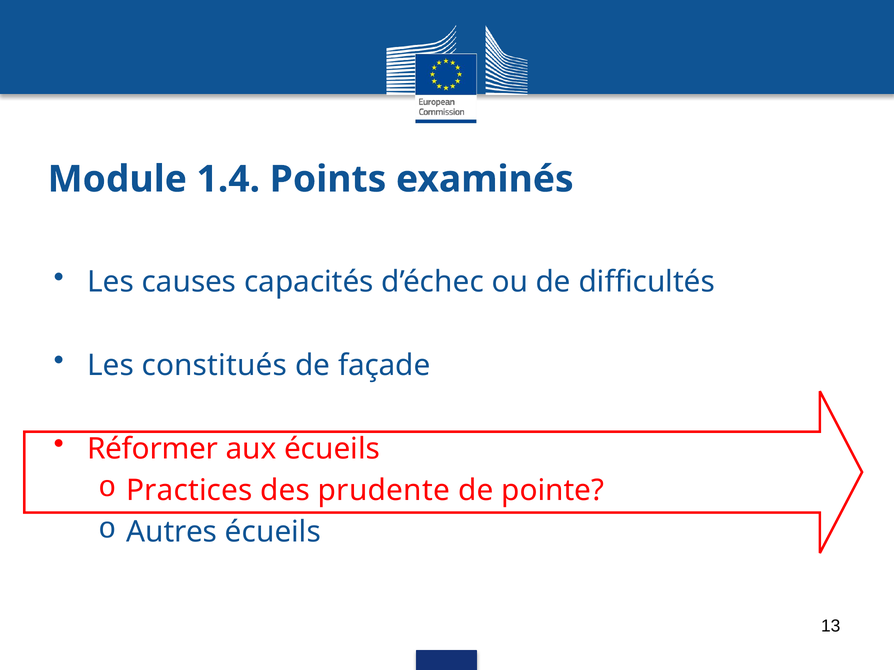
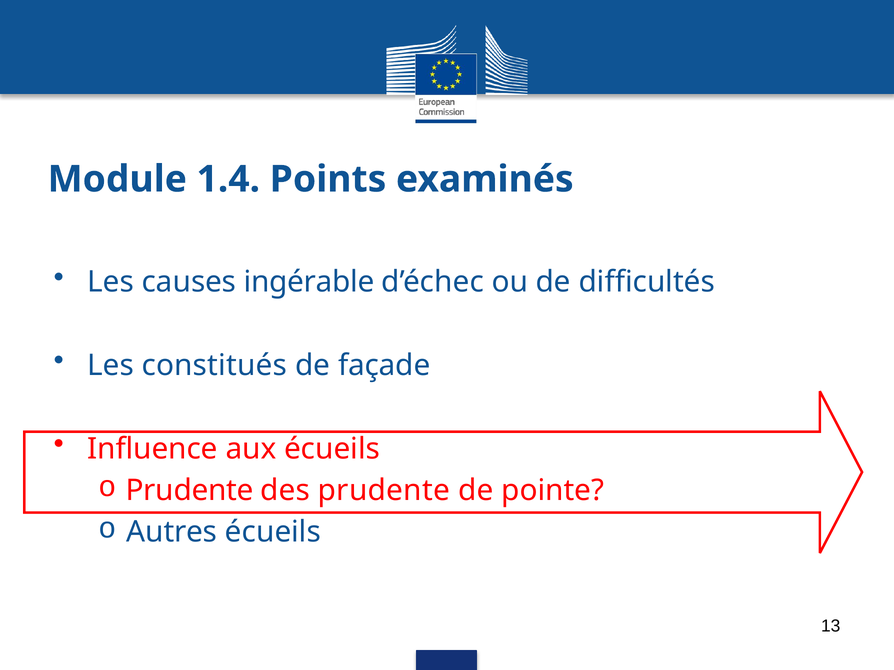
capacités: capacités -> ingérable
Réformer: Réformer -> Influence
Practices at (189, 491): Practices -> Prudente
